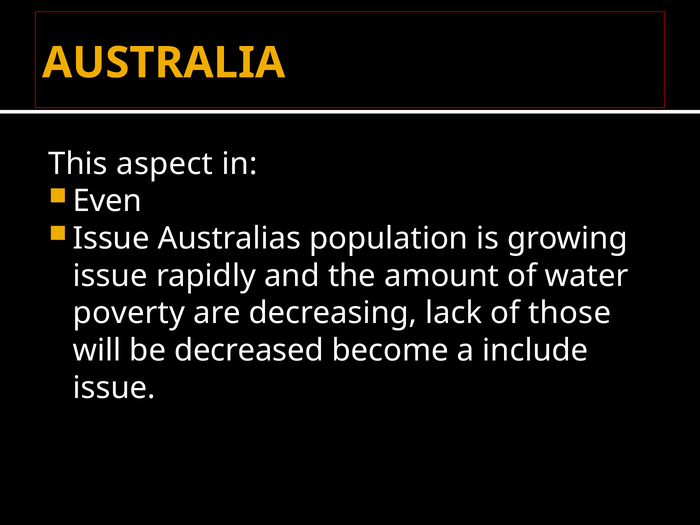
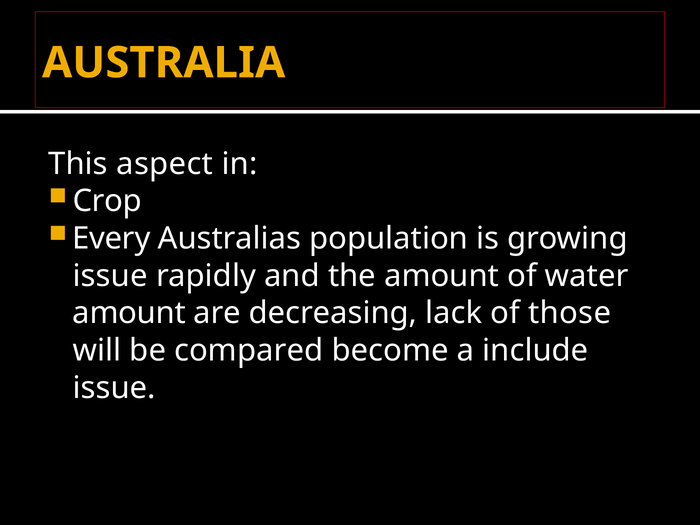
Even: Even -> Crop
Issue at (111, 238): Issue -> Every
poverty at (129, 313): poverty -> amount
decreased: decreased -> compared
